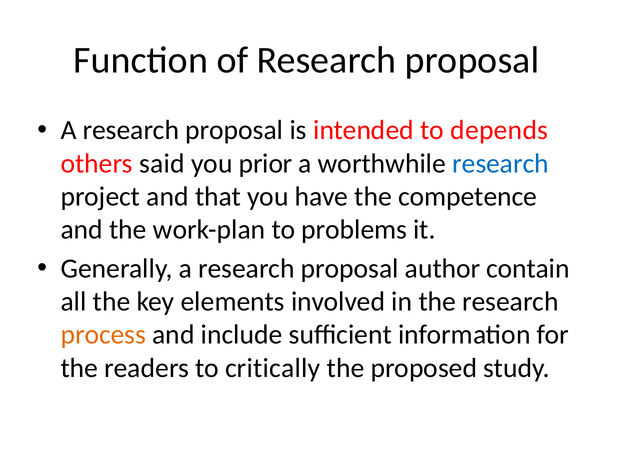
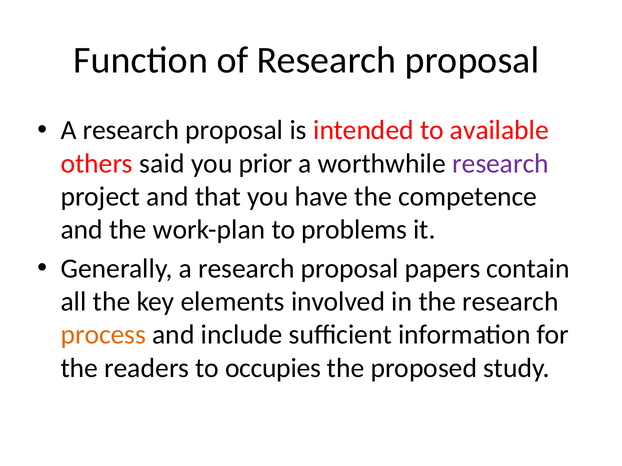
depends: depends -> available
research at (501, 164) colour: blue -> purple
author: author -> papers
critically: critically -> occupies
